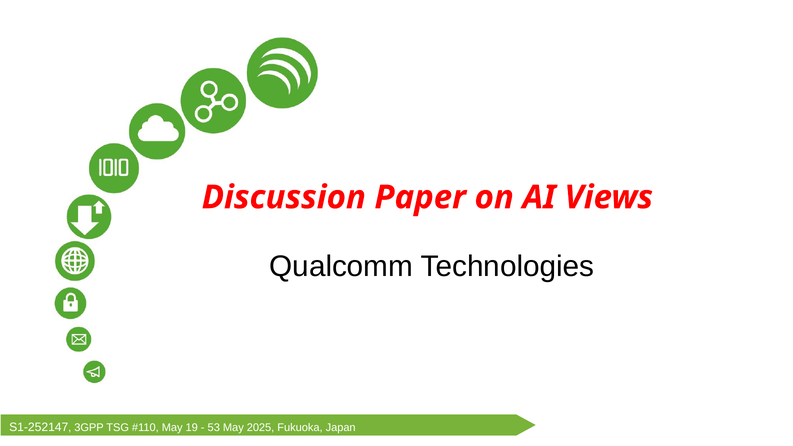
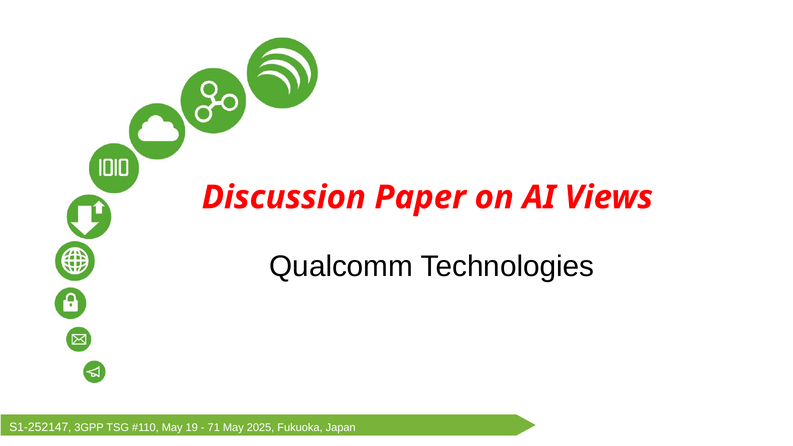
53: 53 -> 71
